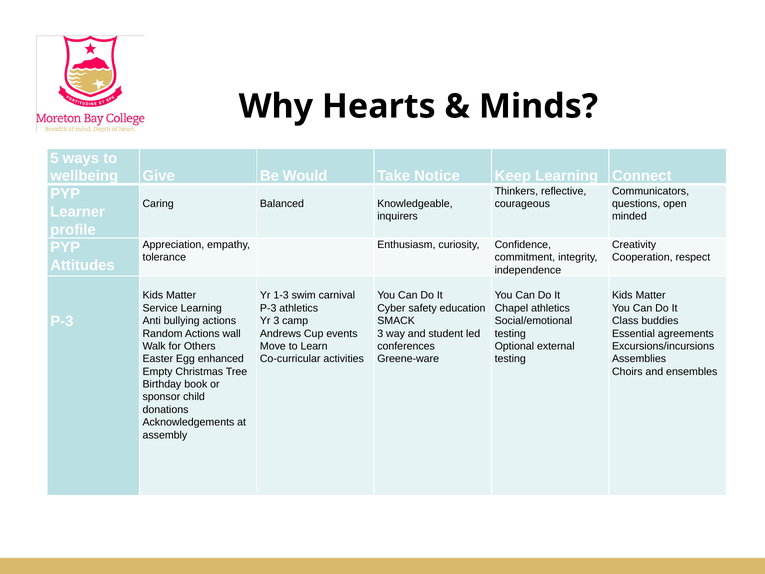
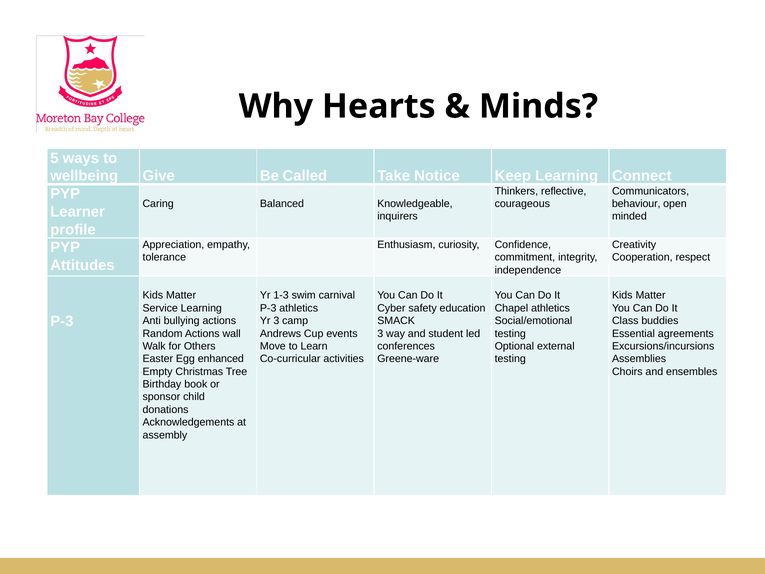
Would: Would -> Called
questions: questions -> behaviour
